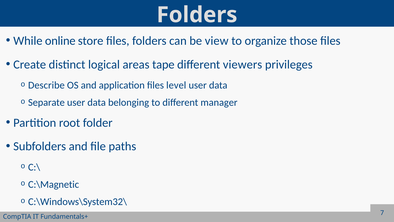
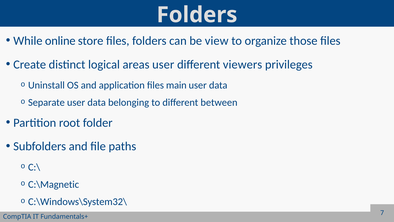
areas tape: tape -> user
Describe: Describe -> Uninstall
level: level -> main
manager: manager -> between
